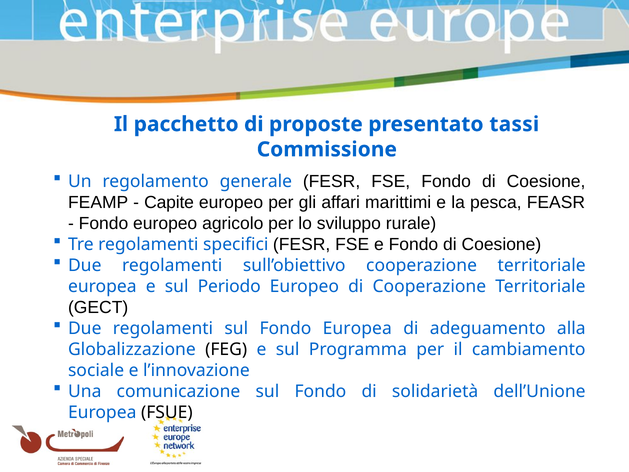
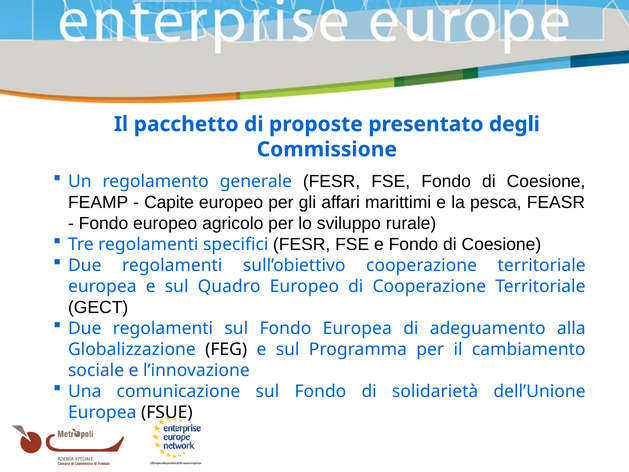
tassi: tassi -> degli
Periodo: Periodo -> Quadro
